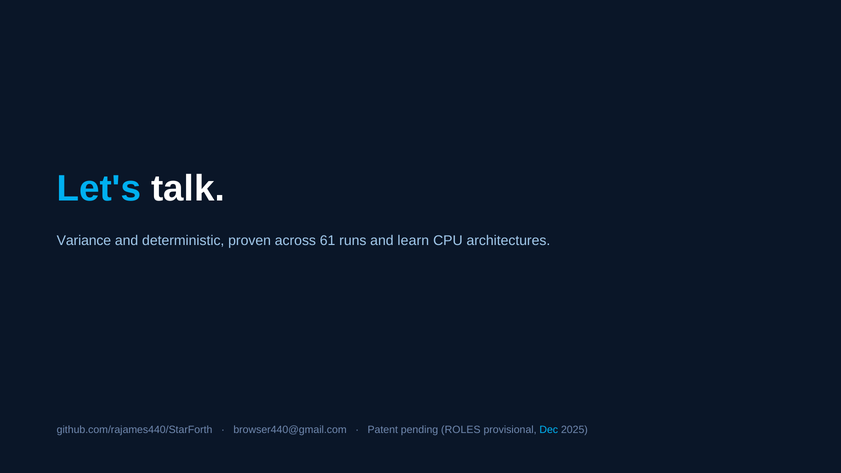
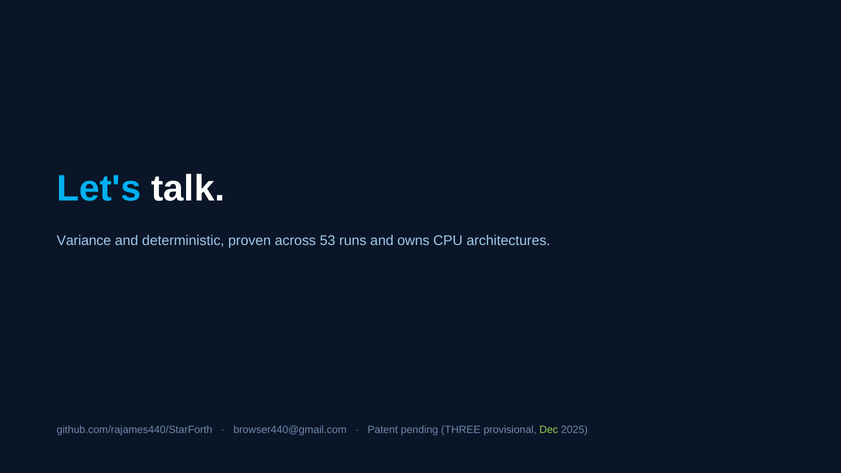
61: 61 -> 53
learn: learn -> owns
ROLES: ROLES -> THREE
Dec colour: light blue -> light green
